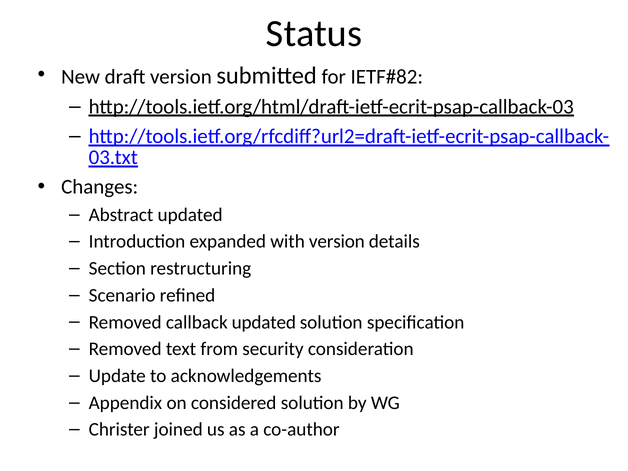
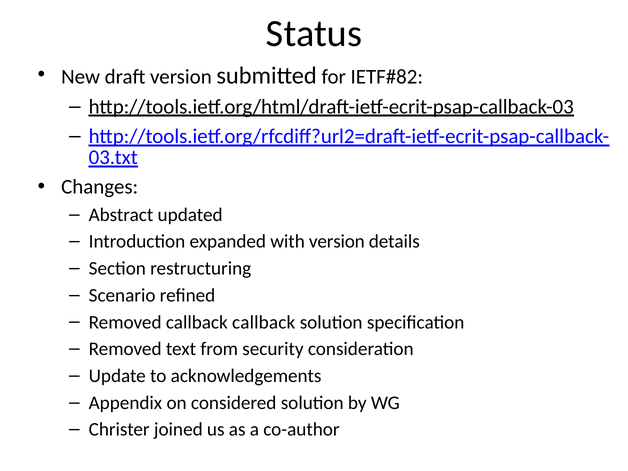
callback updated: updated -> callback
